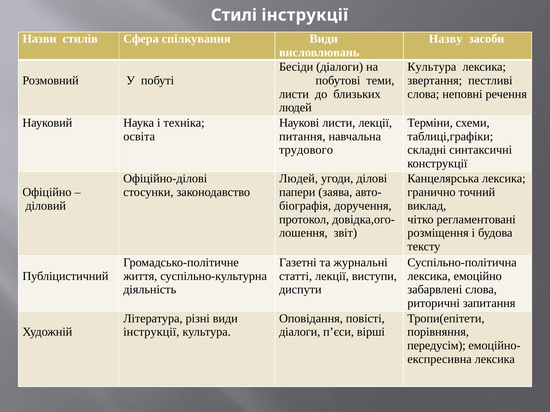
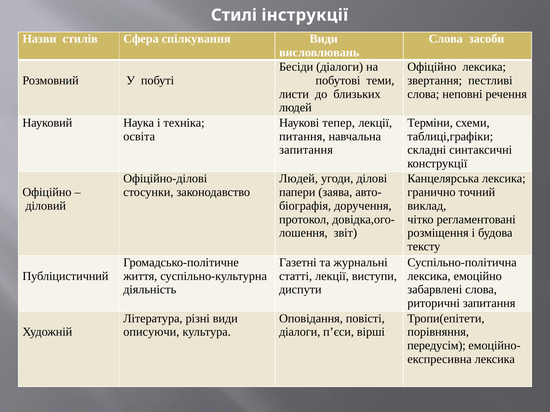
Назву at (446, 39): Назву -> Слова
Культура at (432, 67): Культура -> Офіційно
Наукові листи: листи -> тепер
трудового at (306, 150): трудового -> запитання
інструкції at (151, 332): інструкції -> описуючи
